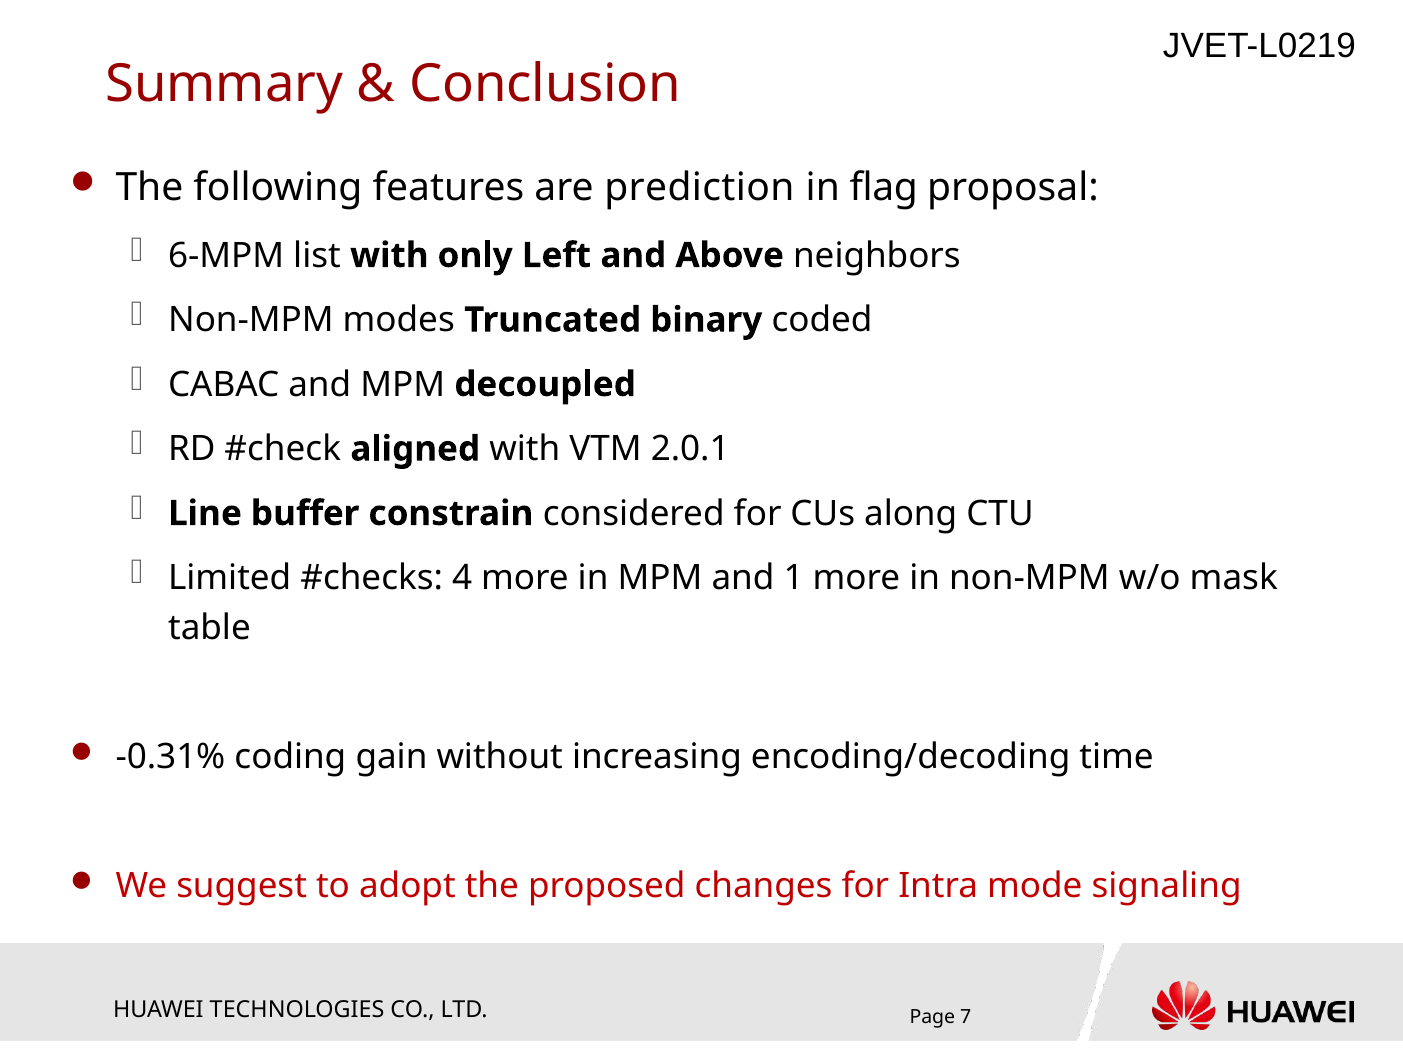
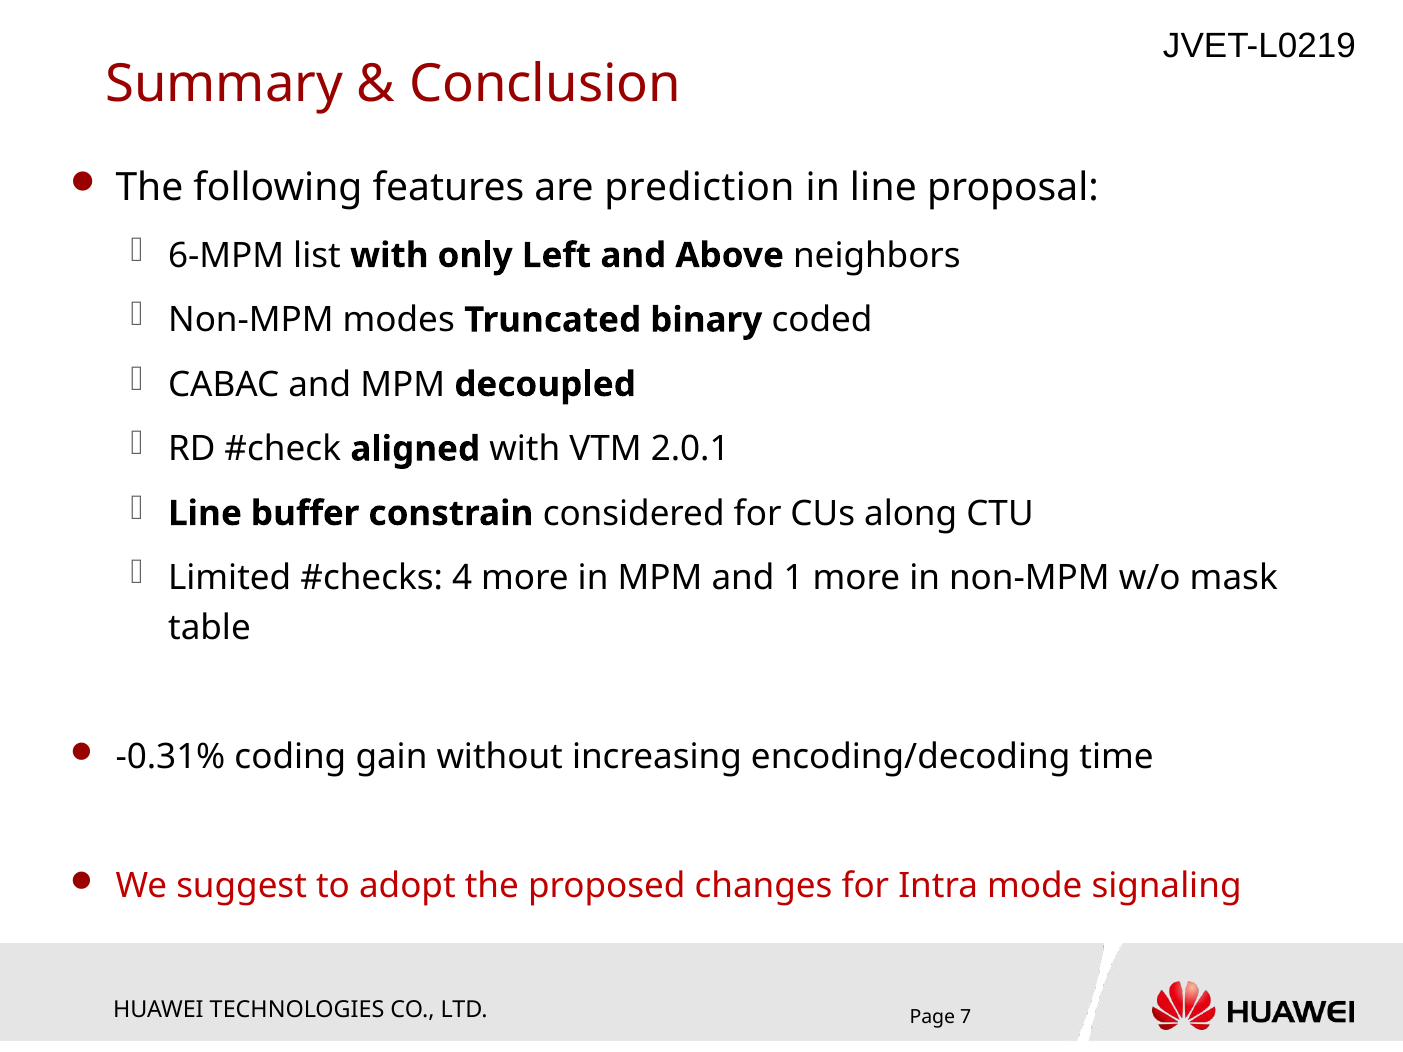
in flag: flag -> line
